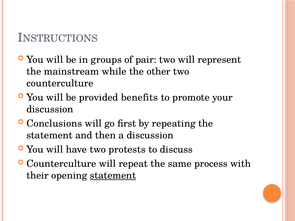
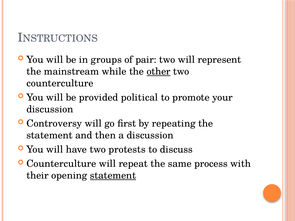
other underline: none -> present
benefits: benefits -> political
Conclusions: Conclusions -> Controversy
